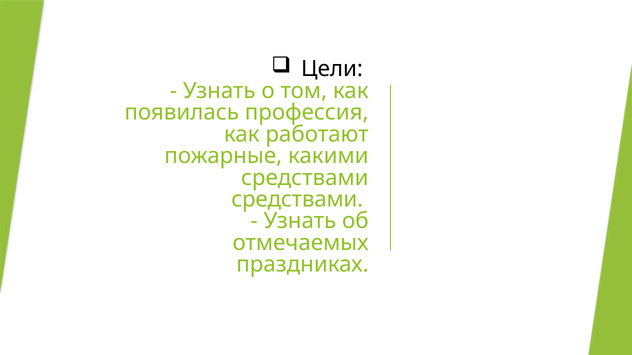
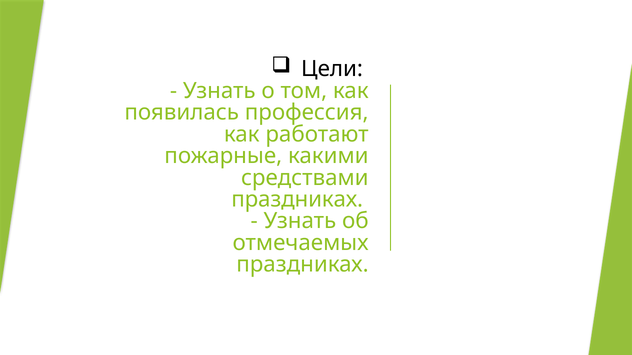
средствами at (297, 200): средствами -> праздниках
